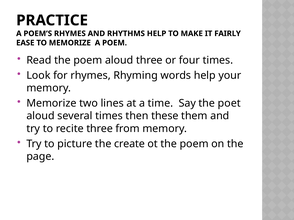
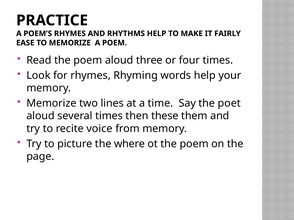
recite three: three -> voice
create: create -> where
